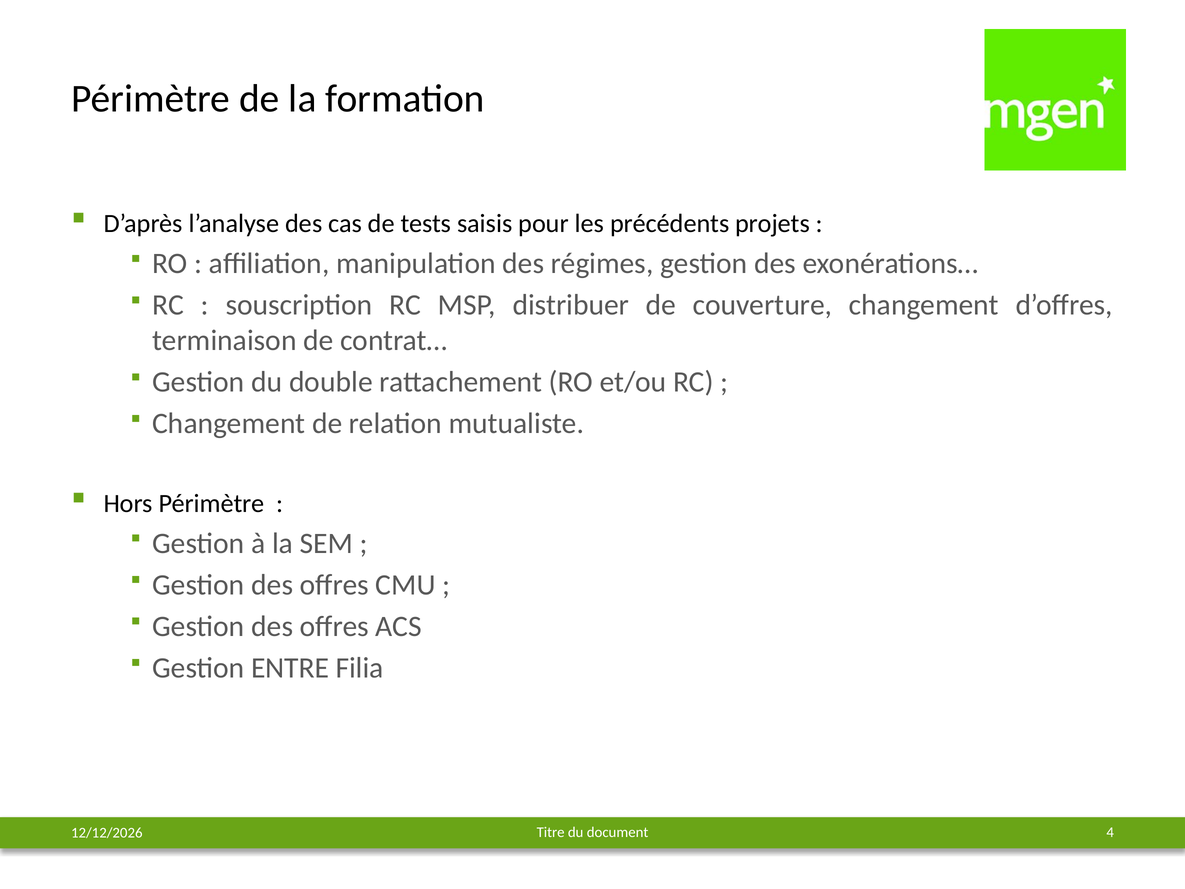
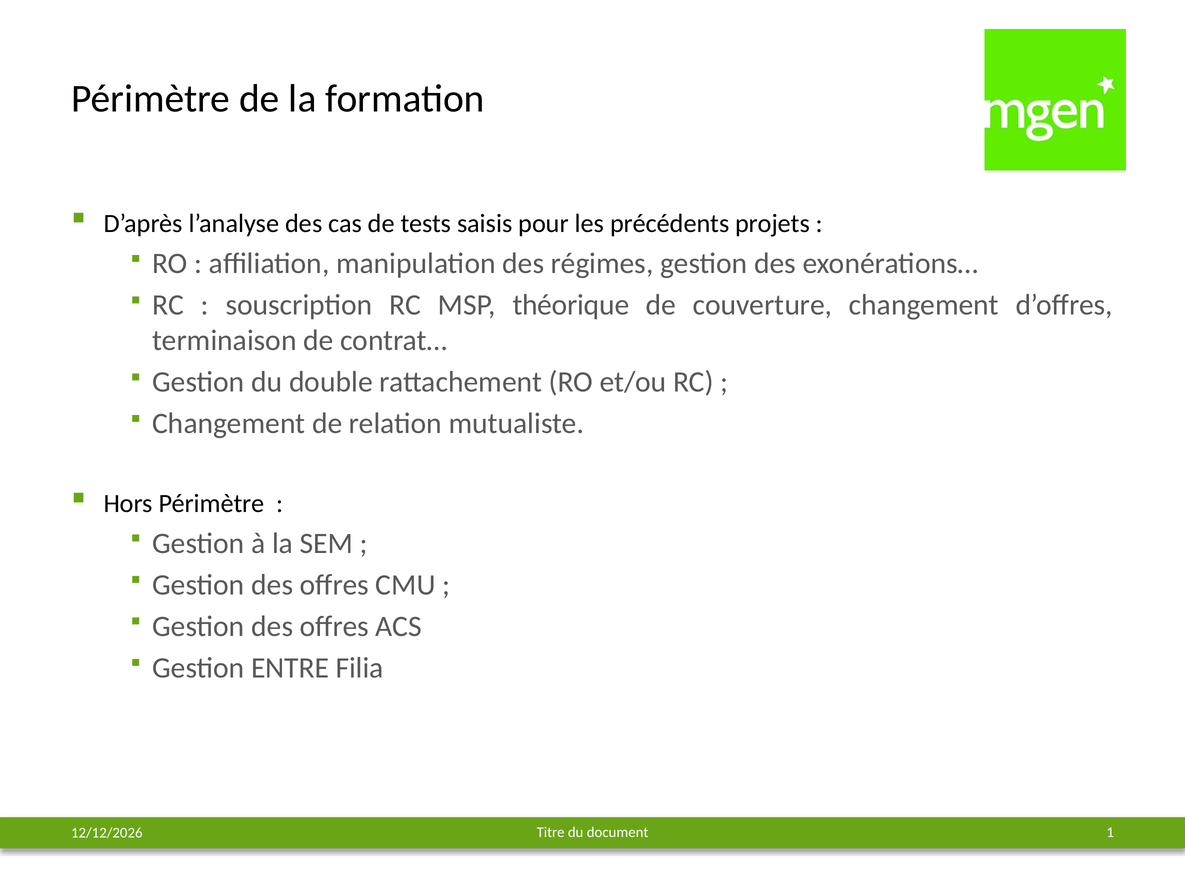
distribuer: distribuer -> théorique
4: 4 -> 1
